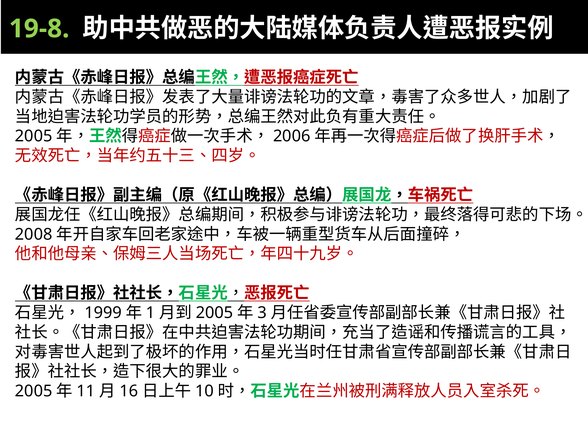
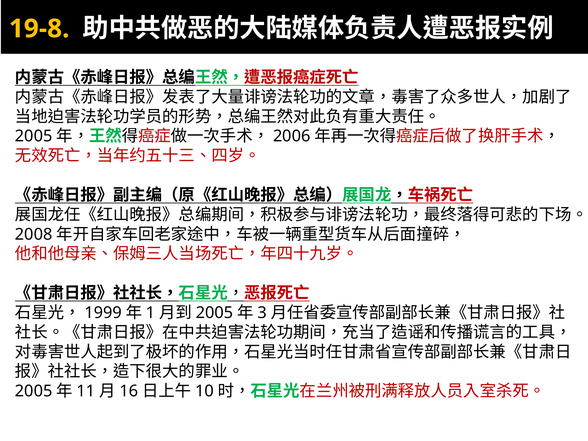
19-8 colour: light green -> yellow
